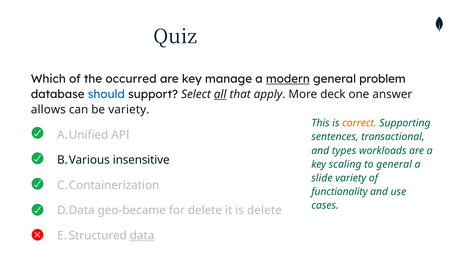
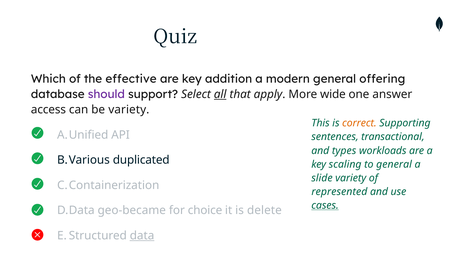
occurred: occurred -> effective
manage: manage -> addition
modern underline: present -> none
problem: problem -> offering
should colour: blue -> purple
deck: deck -> wide
allows: allows -> access
insensitive: insensitive -> duplicated
functionality: functionality -> represented
cases underline: none -> present
for delete: delete -> choice
